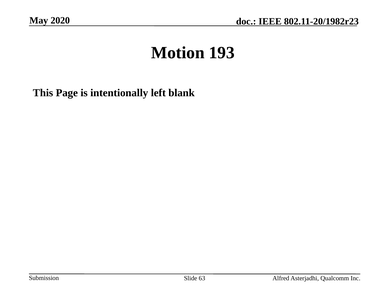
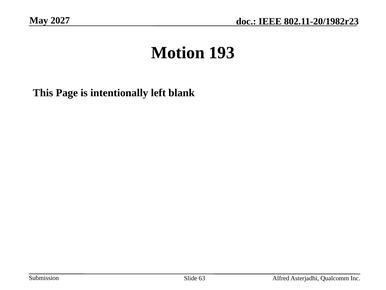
2020: 2020 -> 2027
